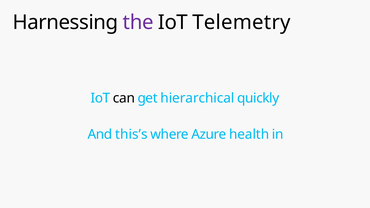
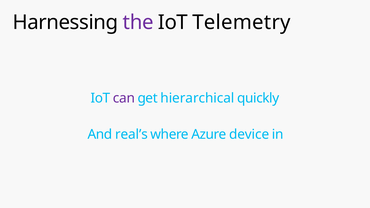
can colour: black -> purple
this’s: this’s -> real’s
health: health -> device
